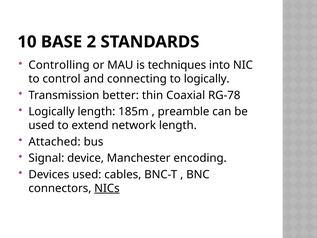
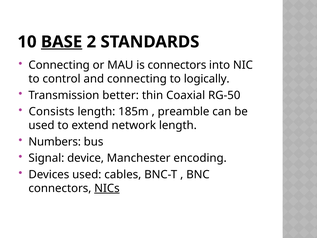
BASE underline: none -> present
Controlling at (59, 65): Controlling -> Connecting
is techniques: techniques -> connectors
RG-78: RG-78 -> RG-50
Logically at (52, 112): Logically -> Consists
Attached: Attached -> Numbers
